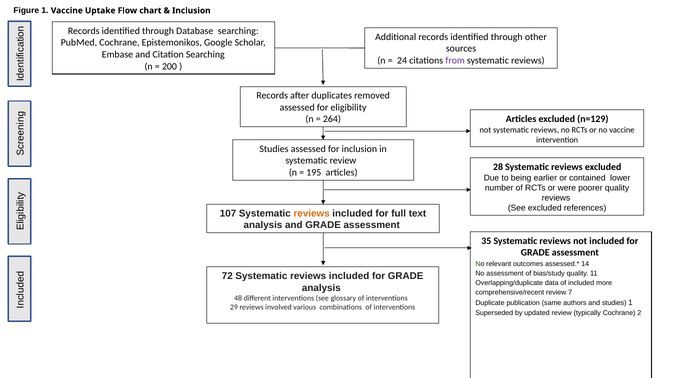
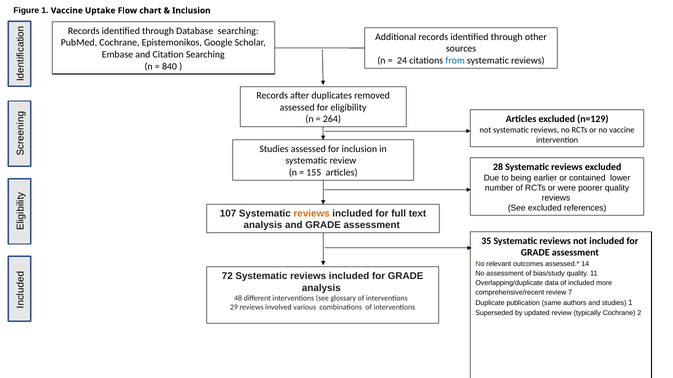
from colour: purple -> blue
200: 200 -> 840
195: 195 -> 155
